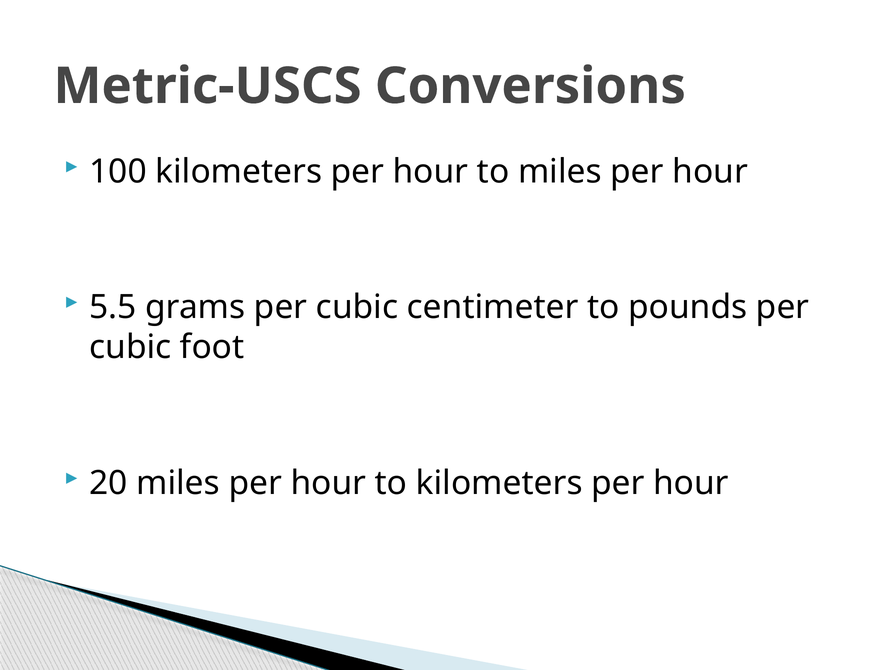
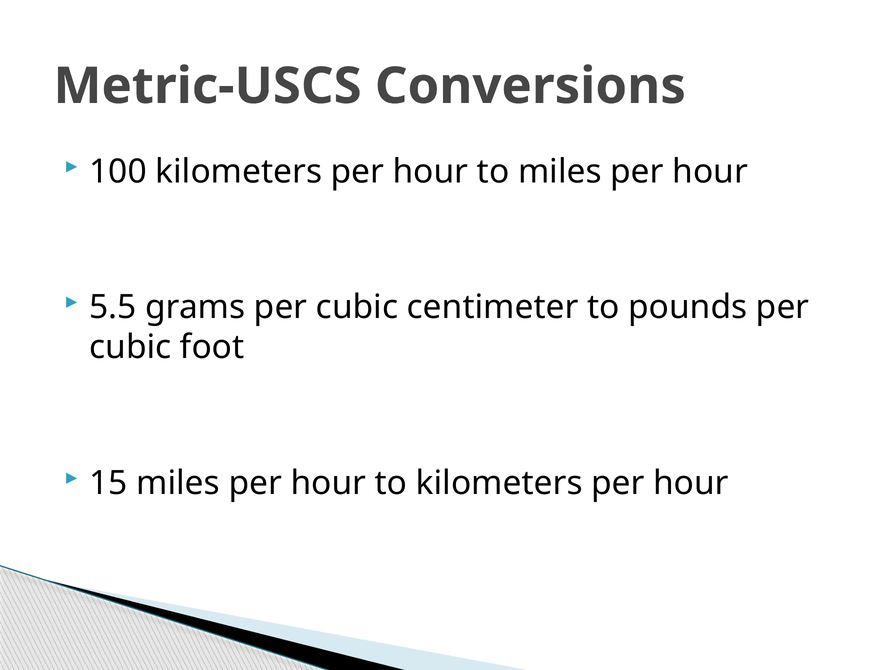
20: 20 -> 15
